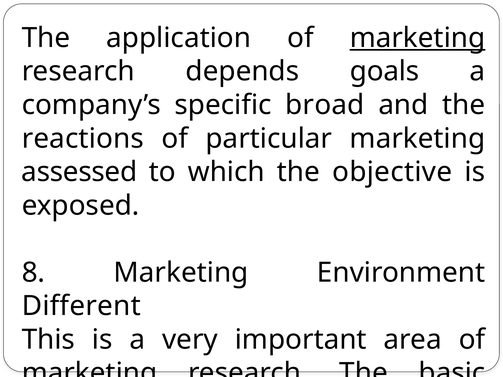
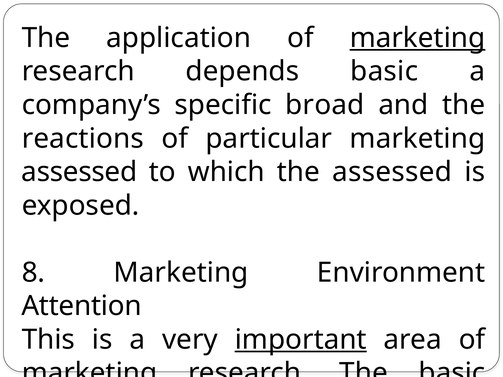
depends goals: goals -> basic
the objective: objective -> assessed
Different: Different -> Attention
important underline: none -> present
